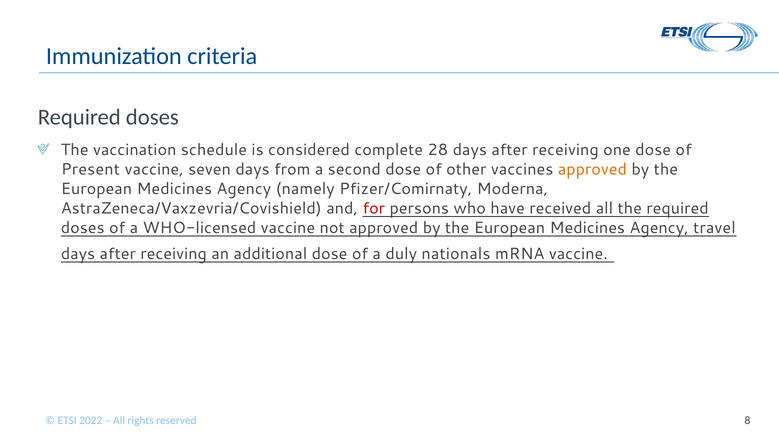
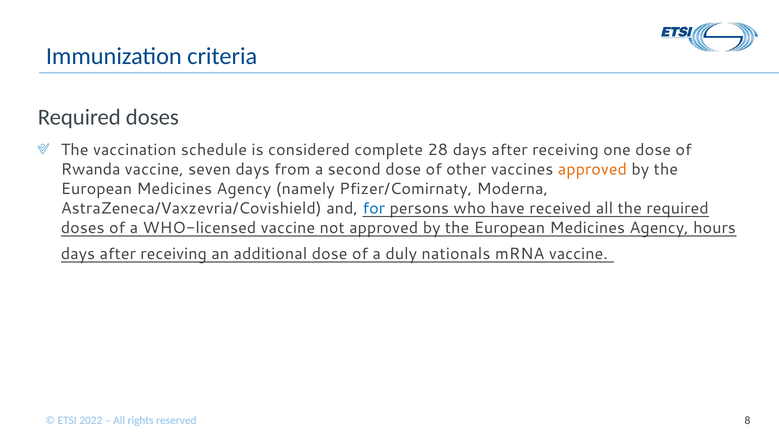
Present: Present -> Rwanda
for colour: red -> blue
travel: travel -> hours
